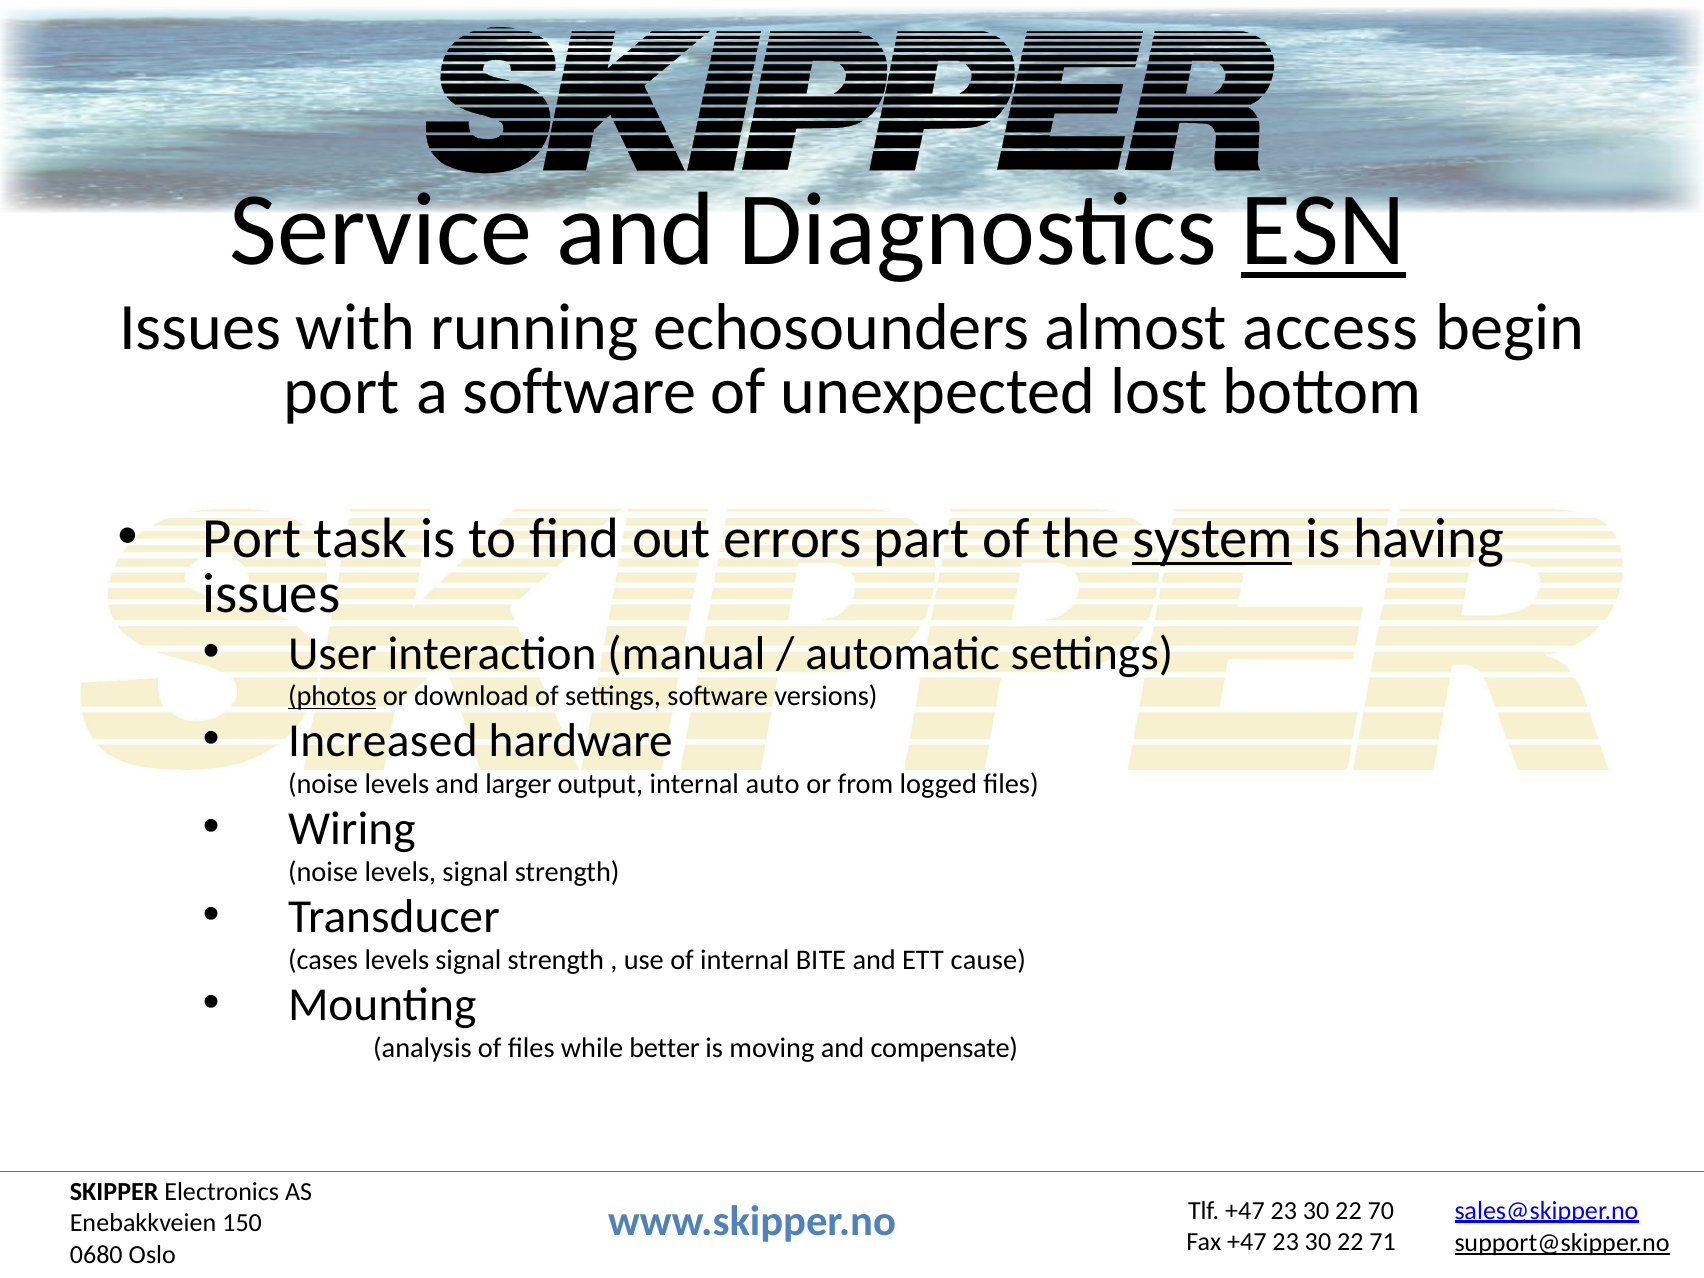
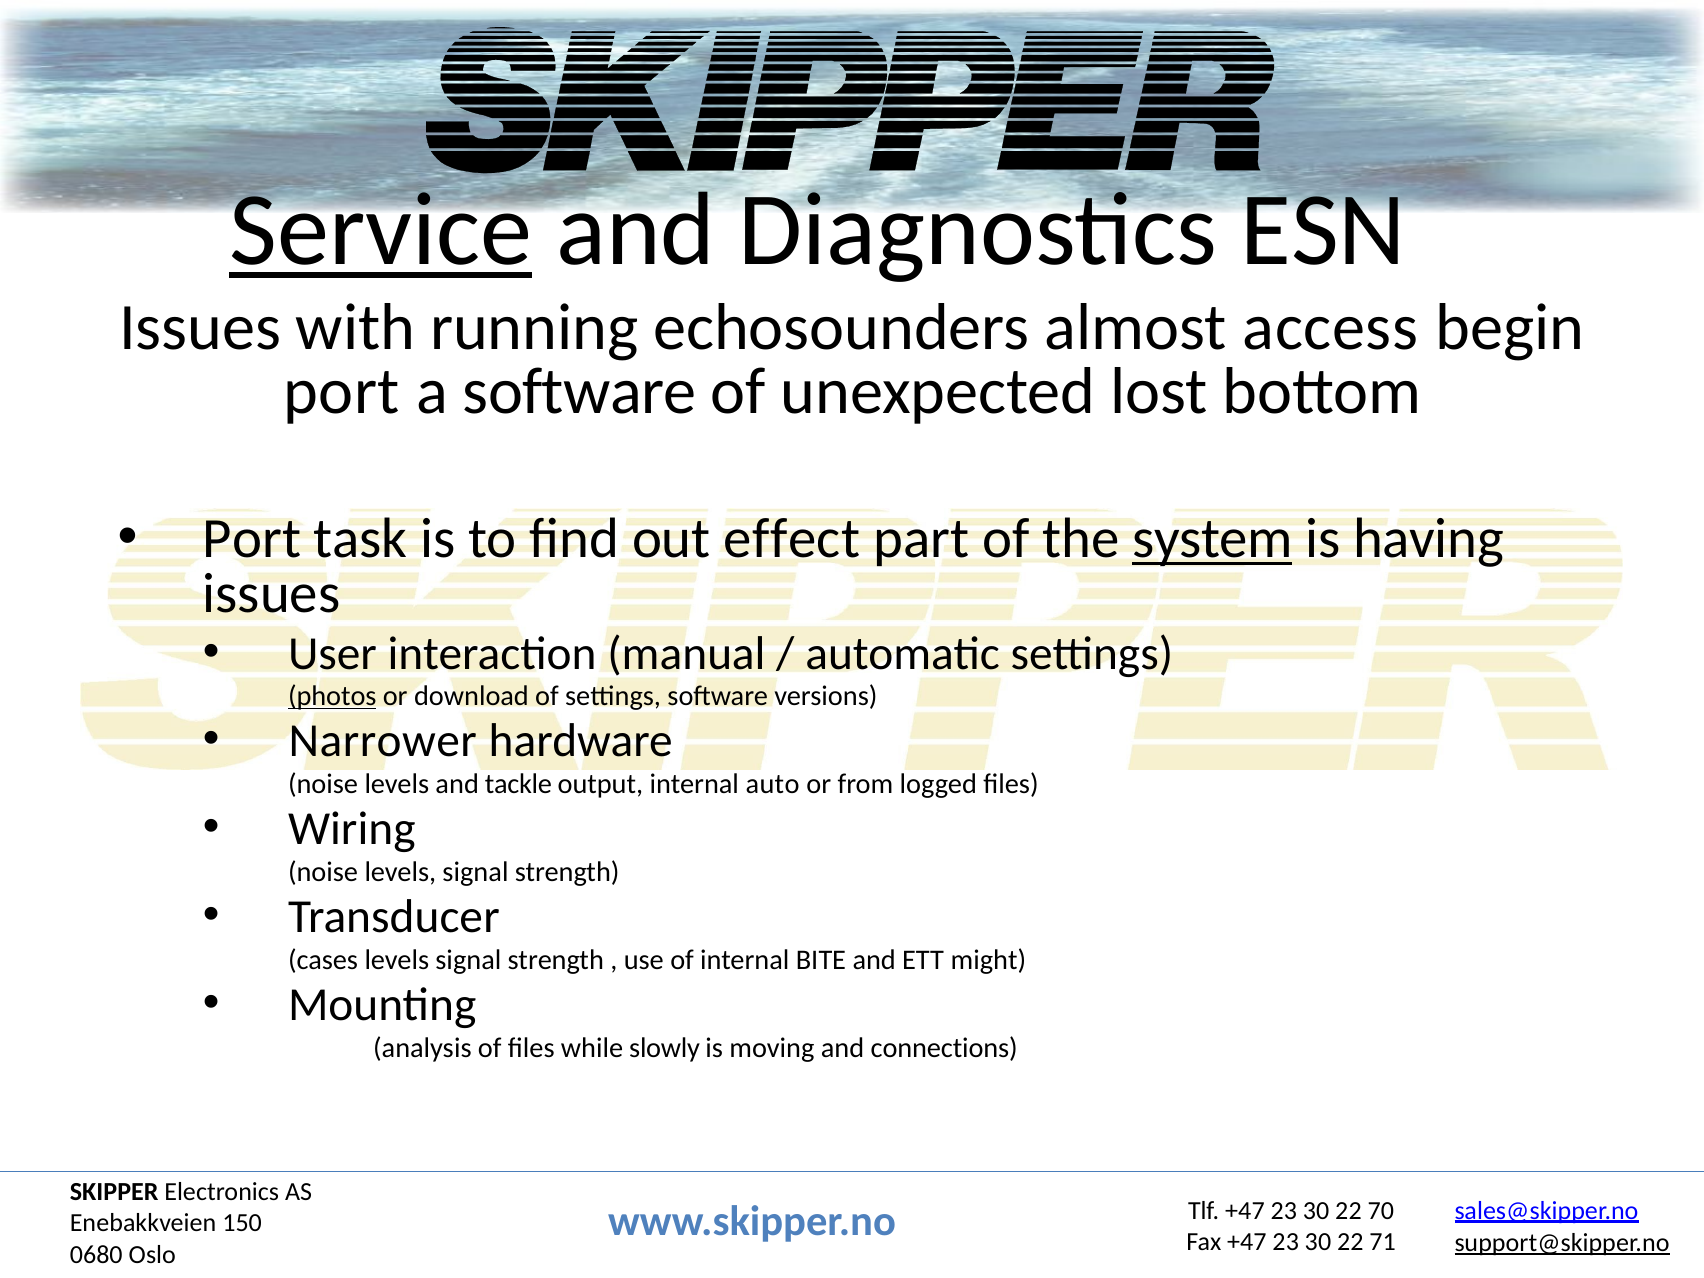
Service underline: none -> present
ESN underline: present -> none
errors: errors -> effect
Increased: Increased -> Narrower
larger: larger -> tackle
cause: cause -> might
better: better -> slowly
compensate: compensate -> connections
